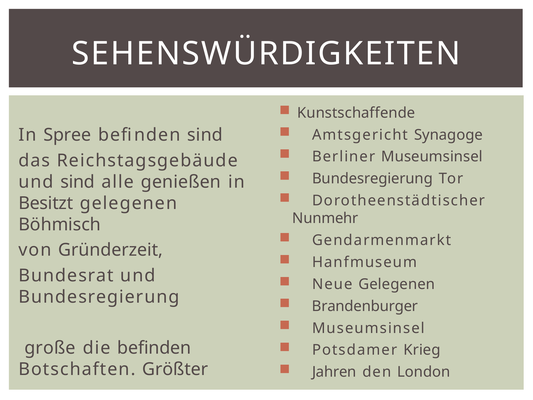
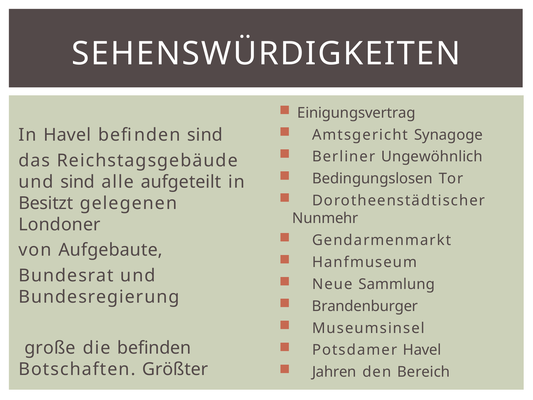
Kunstschaffende: Kunstschaffende -> Einigungsvertrag
In Spree: Spree -> Havel
Berliner Museumsinsel: Museumsinsel -> Ungewöhnlich
Bundesregierung at (372, 179): Bundesregierung -> Bedingungslosen
genießen: genießen -> aufgeteilt
Böhmisch: Böhmisch -> Londoner
Gründerzeit: Gründerzeit -> Aufgebaute
Neue Gelegenen: Gelegenen -> Sammlung
Potsdamer Krieg: Krieg -> Havel
London: London -> Bereich
